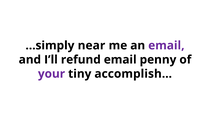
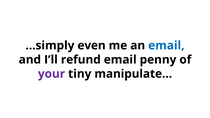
near: near -> even
email at (166, 46) colour: purple -> blue
accomplish…: accomplish… -> manipulate…
